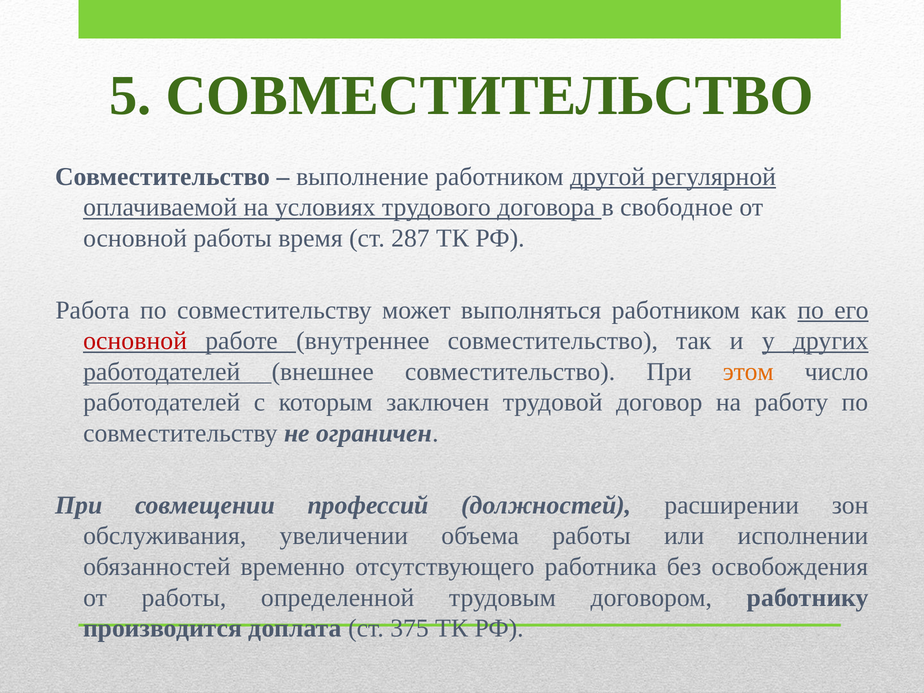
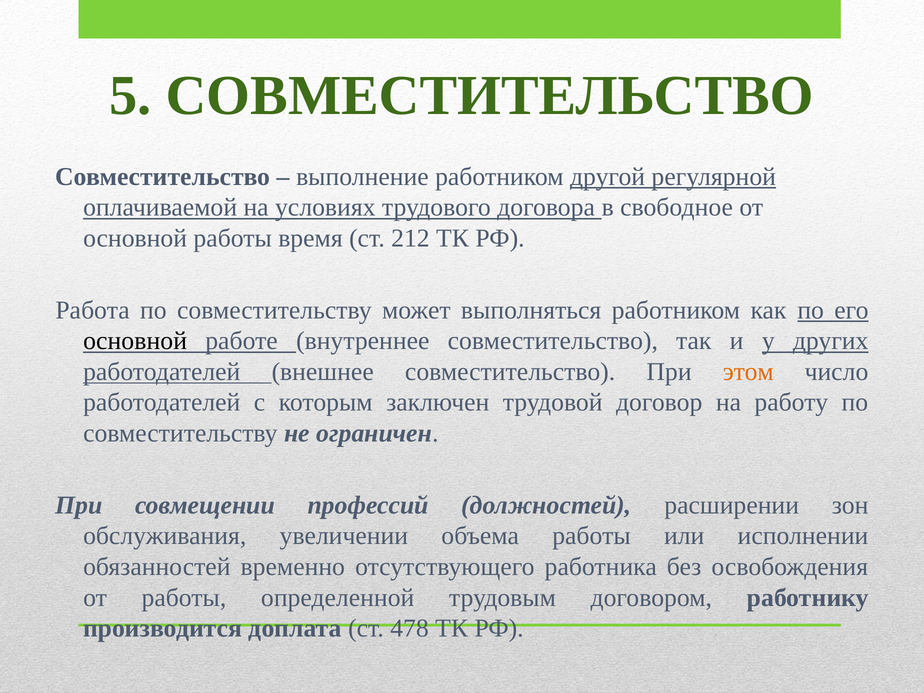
287: 287 -> 212
основной at (135, 341) colour: red -> black
375: 375 -> 478
